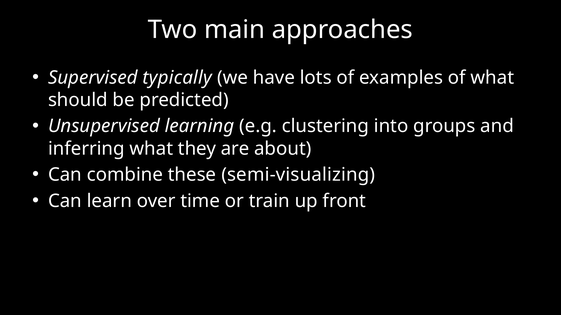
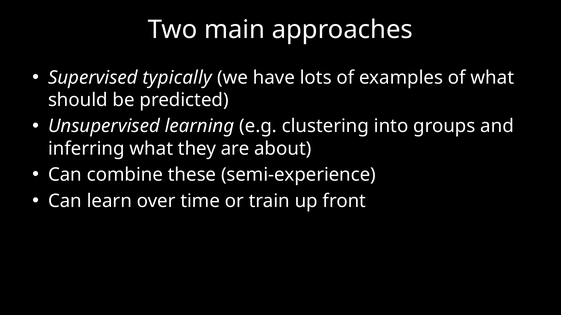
semi-visualizing: semi-visualizing -> semi-experience
